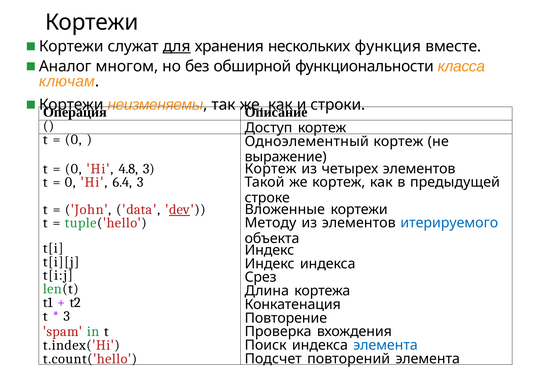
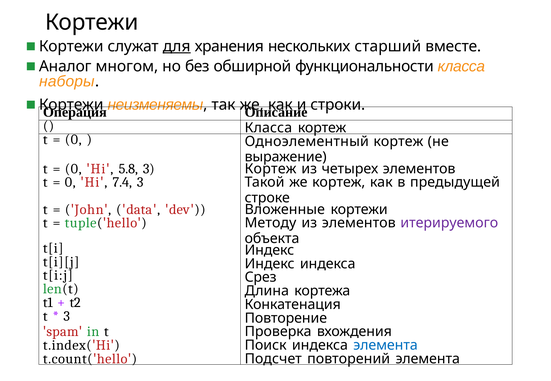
функция: функция -> старший
ключам: ключам -> наборы
Доступ at (268, 128): Доступ -> Класса
4.8: 4.8 -> 5.8
6.4: 6.4 -> 7.4
dev underline: present -> none
итерируемого colour: blue -> purple
